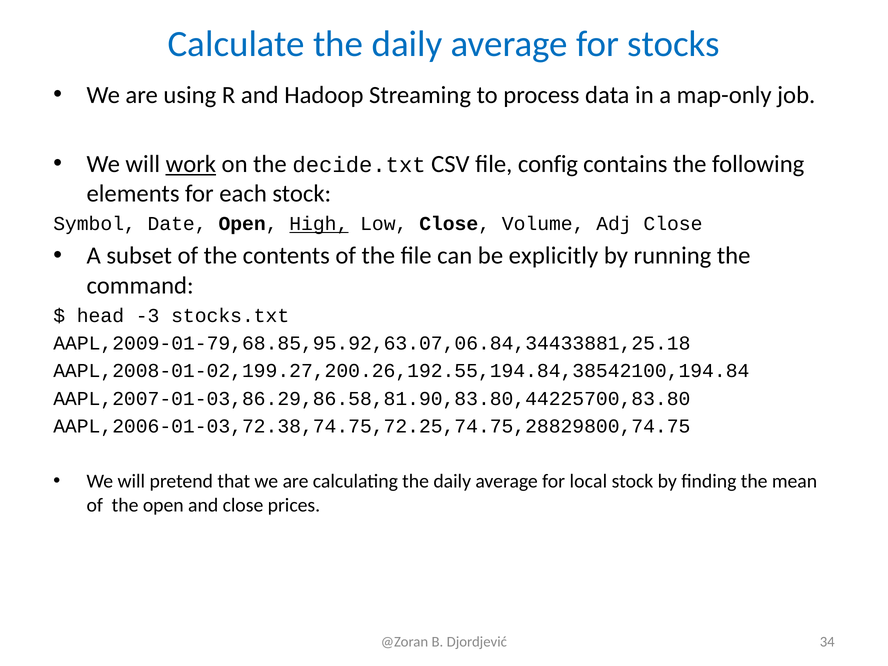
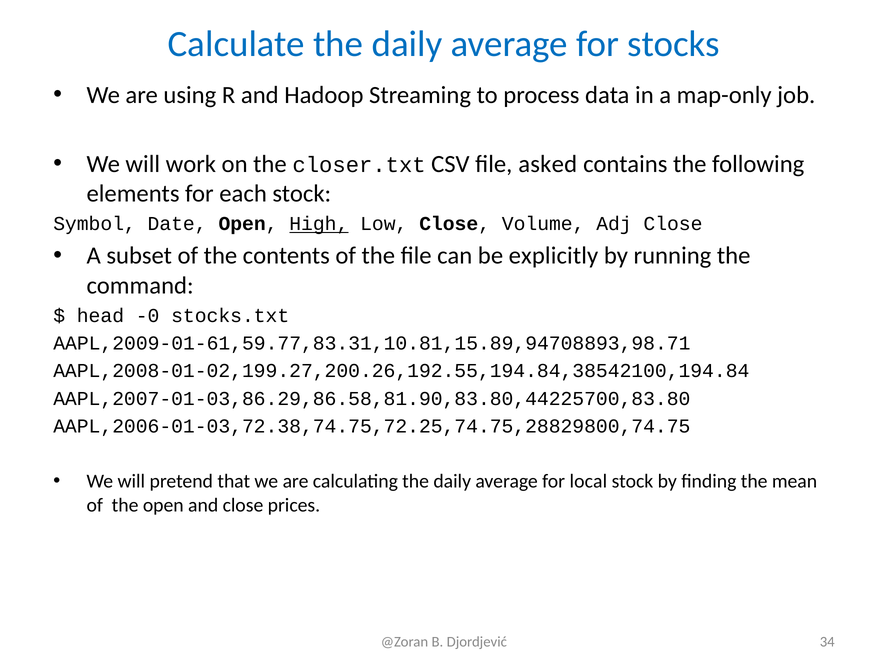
work underline: present -> none
decide.txt: decide.txt -> closer.txt
config: config -> asked
-3: -3 -> -0
AAPL,2009-01-79,68.85,95.92,63.07,06.84,34433881,25.18: AAPL,2009-01-79,68.85,95.92,63.07,06.84,34433881,25.18 -> AAPL,2009-01-61,59.77,83.31,10.81,15.89,94708893,98.71
